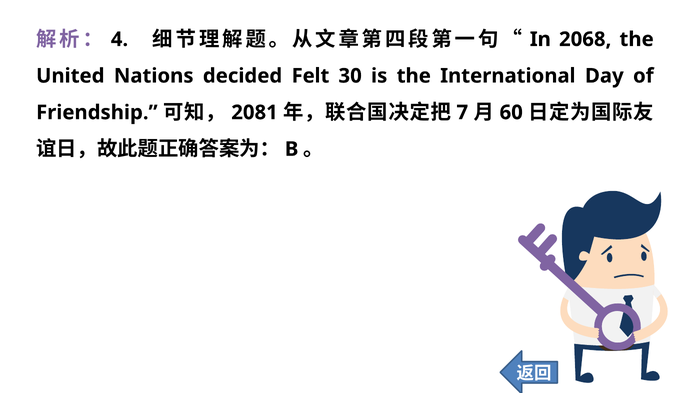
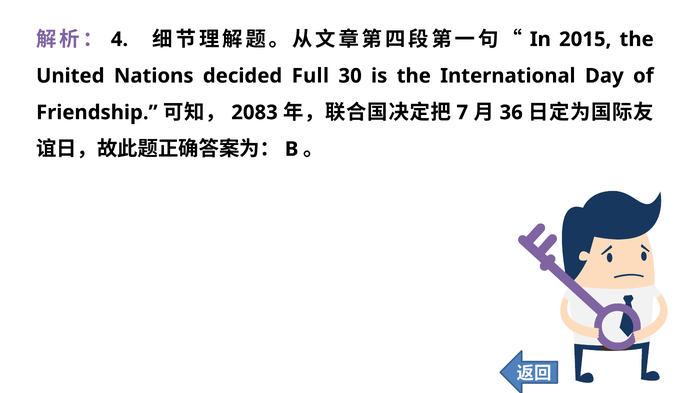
2068: 2068 -> 2015
Felt: Felt -> Full
2081: 2081 -> 2083
60: 60 -> 36
